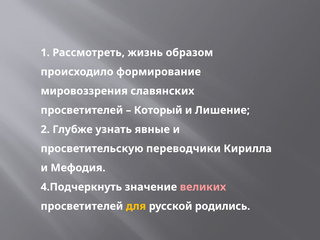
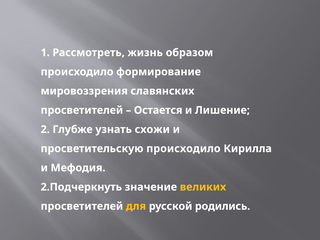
Который: Который -> Остается
явные: явные -> схожи
просветительскую переводчики: переводчики -> происходило
4.Подчеркнуть: 4.Подчеркнуть -> 2.Подчеркнуть
великих colour: pink -> yellow
